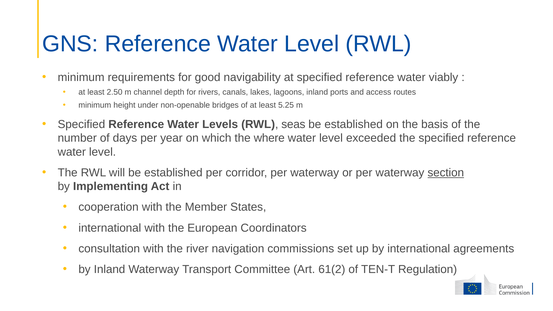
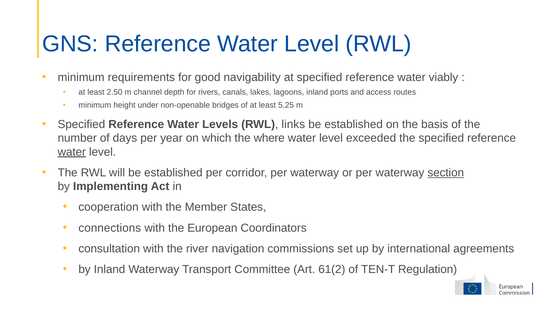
seas: seas -> links
water at (72, 152) underline: none -> present
international at (110, 228): international -> connections
